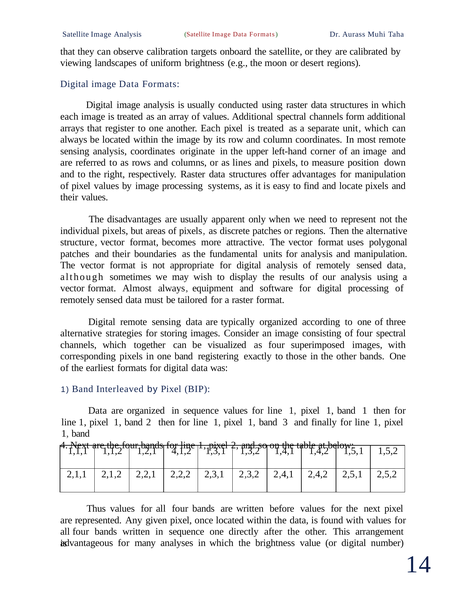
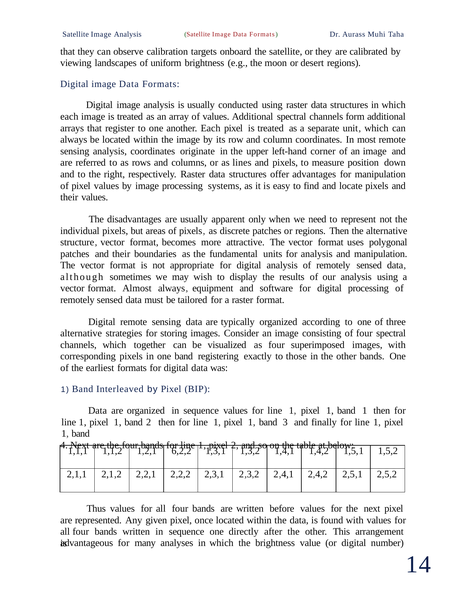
4,1,2: 4,1,2 -> 6,2,2
